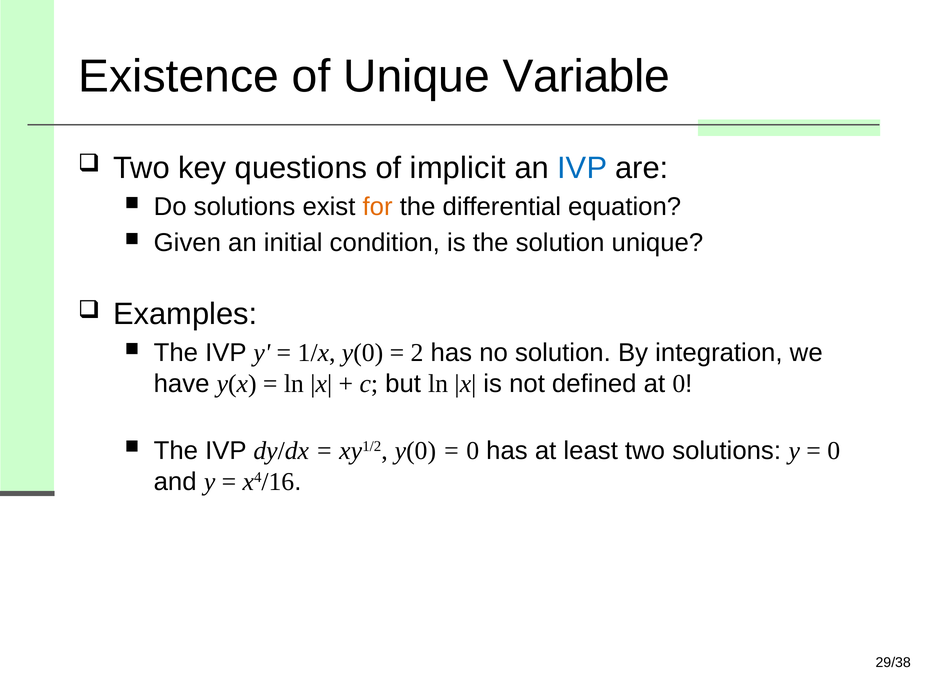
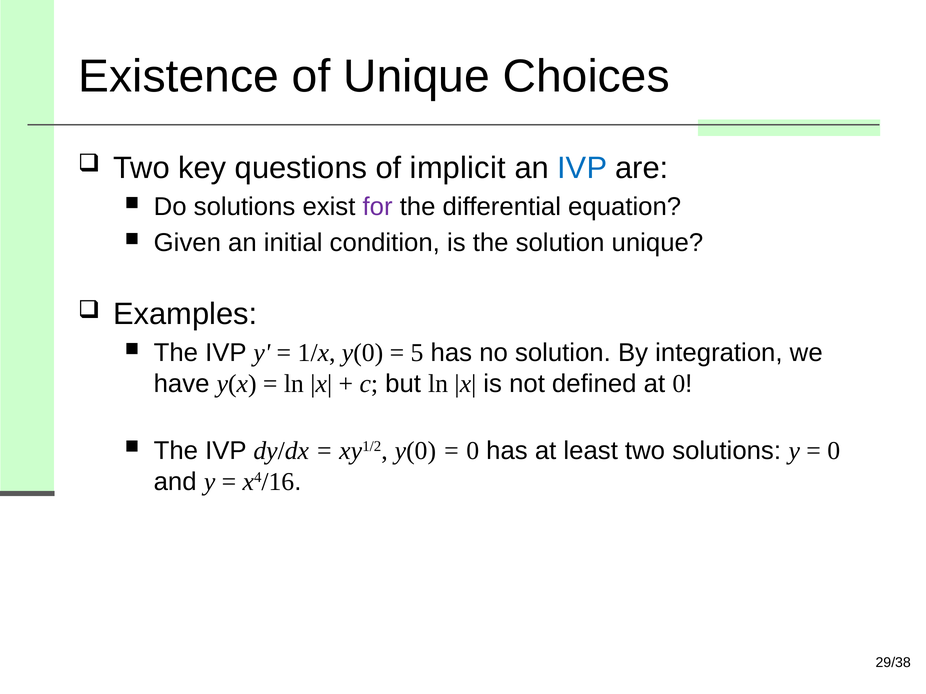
Variable: Variable -> Choices
for colour: orange -> purple
2: 2 -> 5
